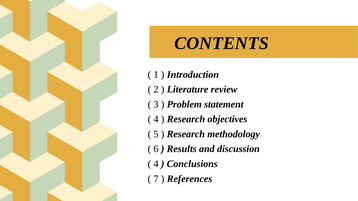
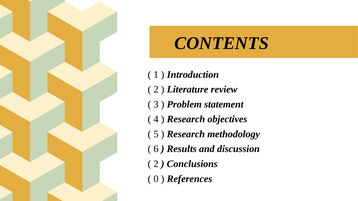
4 at (156, 164): 4 -> 2
7: 7 -> 0
